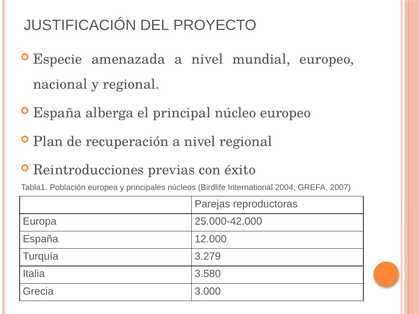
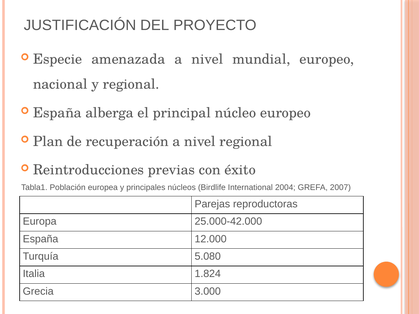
3.279: 3.279 -> 5.080
3.580: 3.580 -> 1.824
